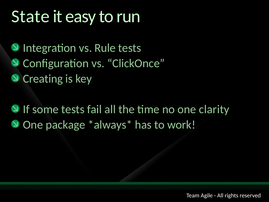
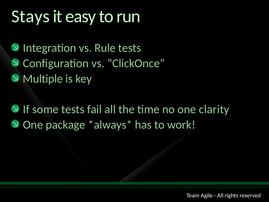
State: State -> Stays
Creating: Creating -> Multiple
